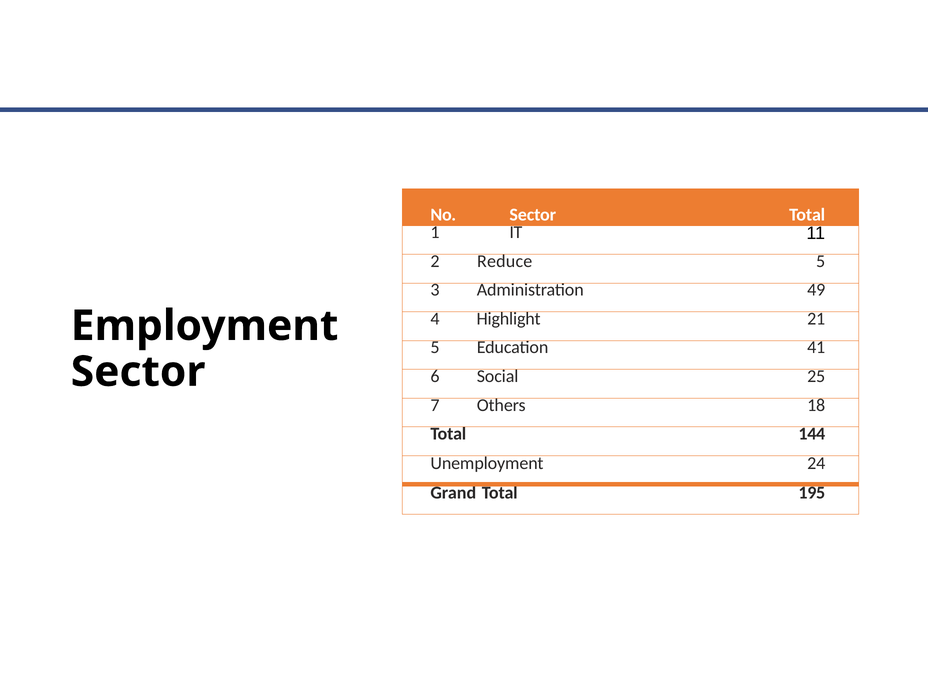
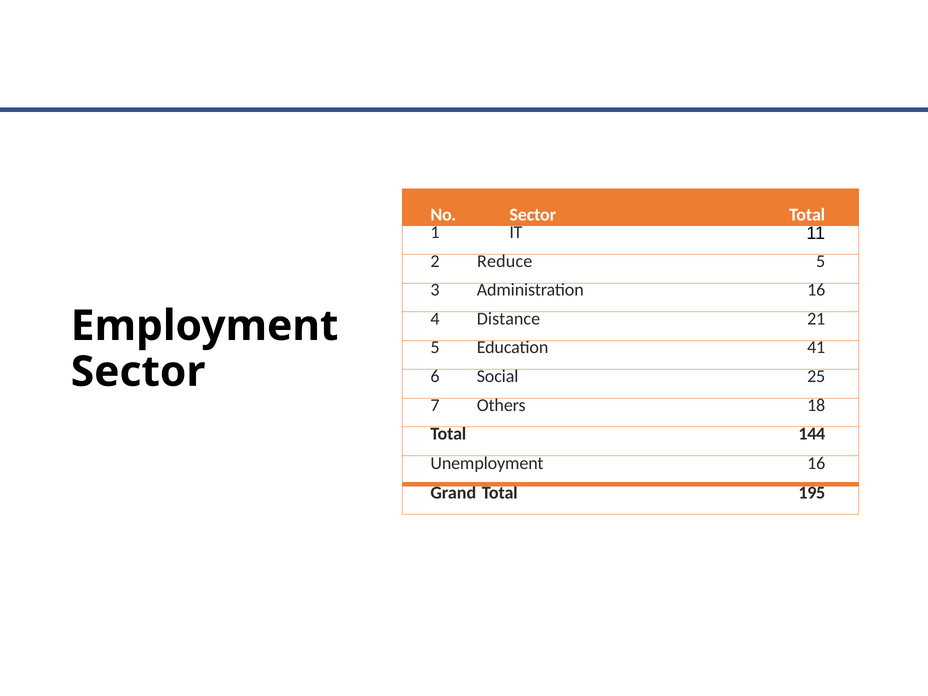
Administration 49: 49 -> 16
Highlight: Highlight -> Distance
Unemployment 24: 24 -> 16
